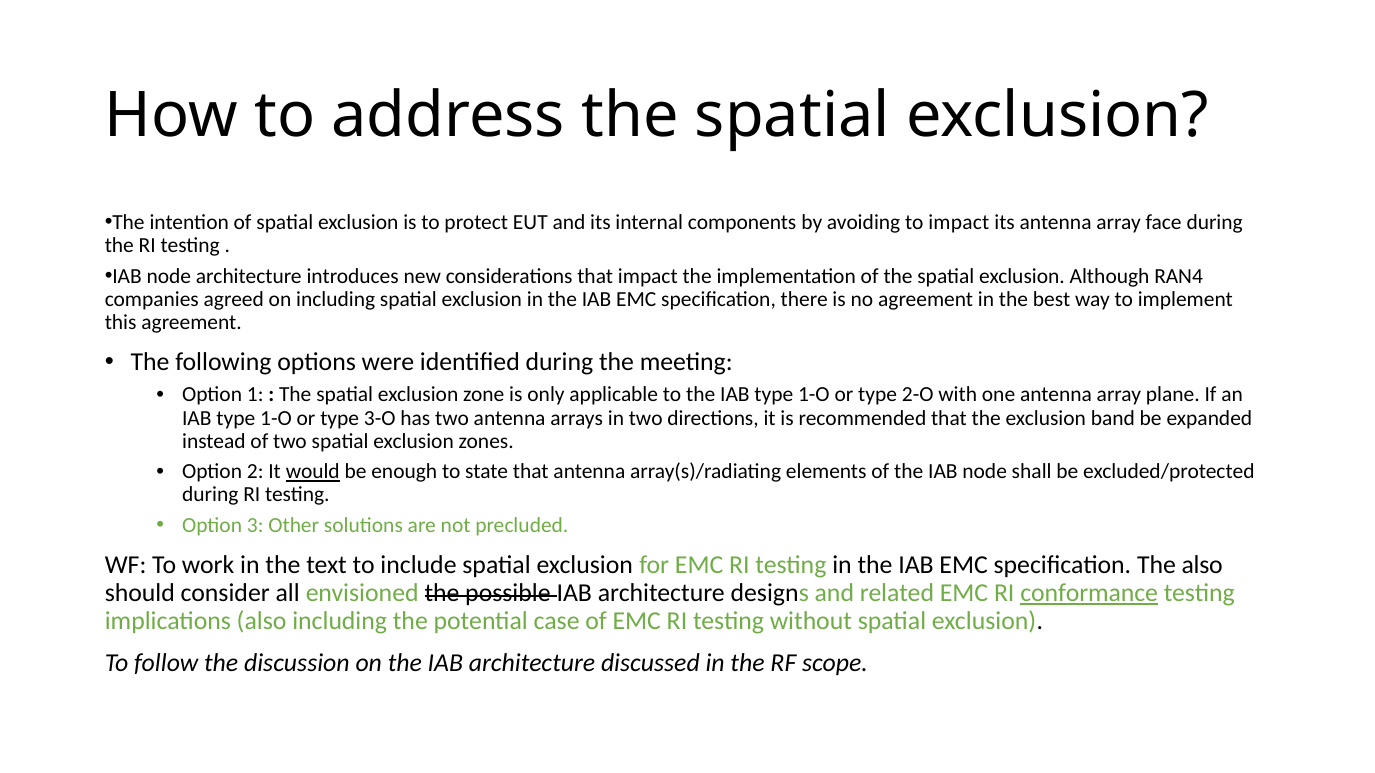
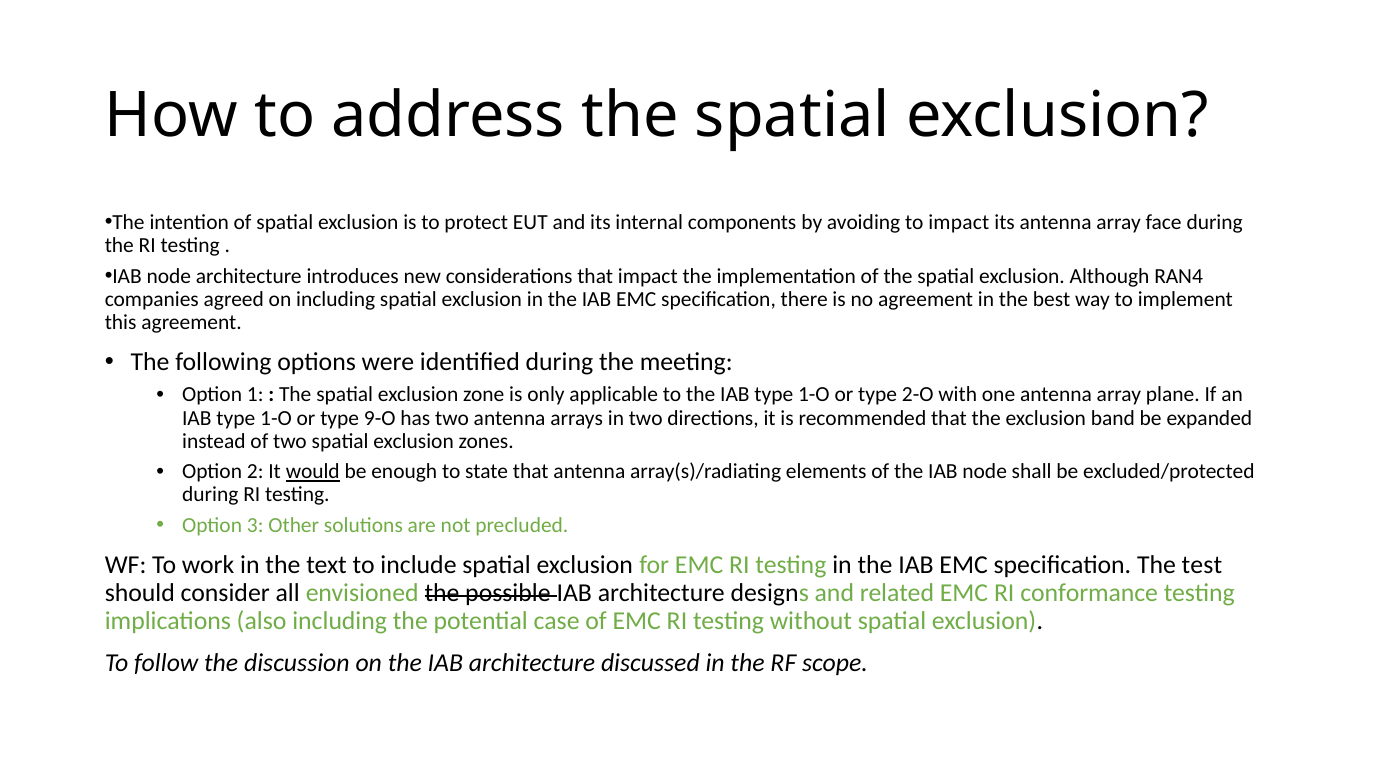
3-O: 3-O -> 9-O
The also: also -> test
conformance underline: present -> none
